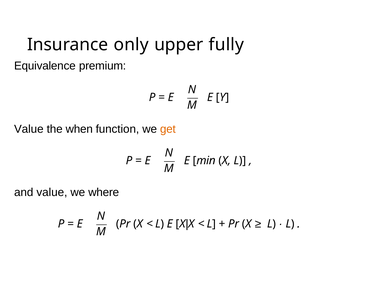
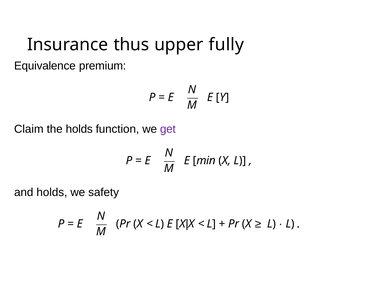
only: only -> thus
Value at (29, 129): Value -> Claim
the when: when -> holds
get colour: orange -> purple
and value: value -> holds
where: where -> safety
